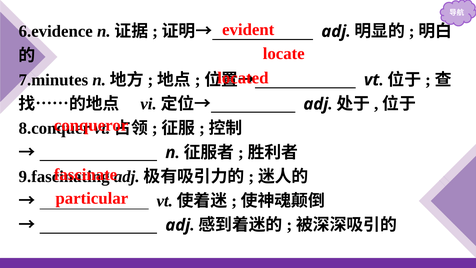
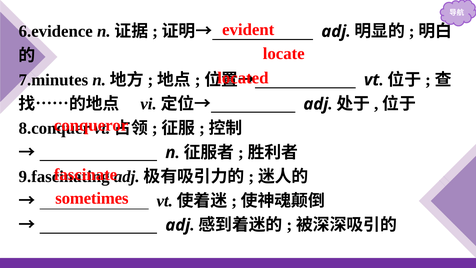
particular: particular -> sometimes
